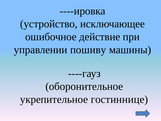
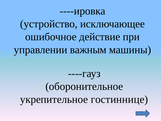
пошиву: пошиву -> важным
